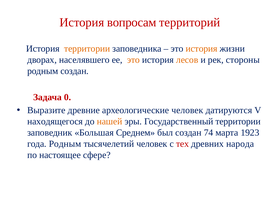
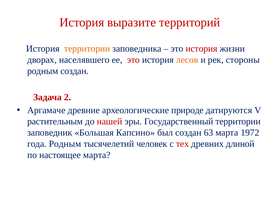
вопросам: вопросам -> выразите
история at (202, 49) colour: orange -> red
это at (133, 60) colour: orange -> red
0: 0 -> 2
Выразите: Выразите -> Аргамаче
археологические человек: человек -> природе
находящегося: находящегося -> растительным
нашей colour: orange -> red
Среднем: Среднем -> Капсино
74: 74 -> 63
1923: 1923 -> 1972
народа: народа -> длиной
настоящее сфере: сфере -> марта
